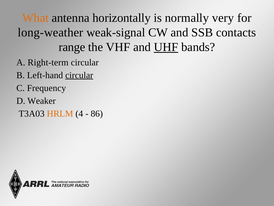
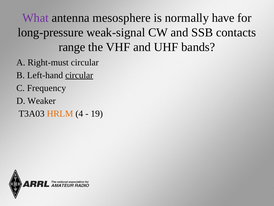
What colour: orange -> purple
horizontally: horizontally -> mesosphere
very: very -> have
long-weather: long-weather -> long-pressure
UHF underline: present -> none
Right-term: Right-term -> Right-must
86: 86 -> 19
